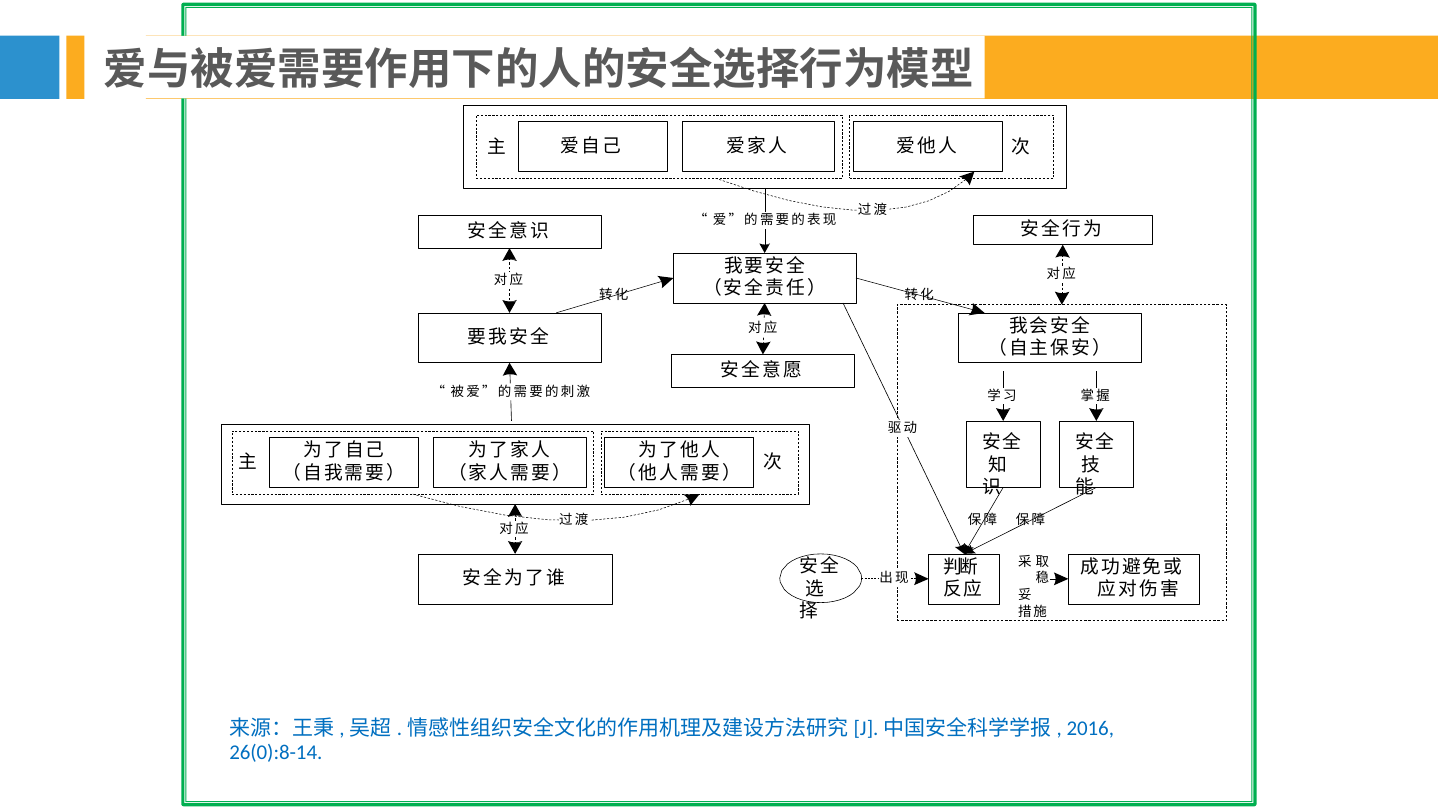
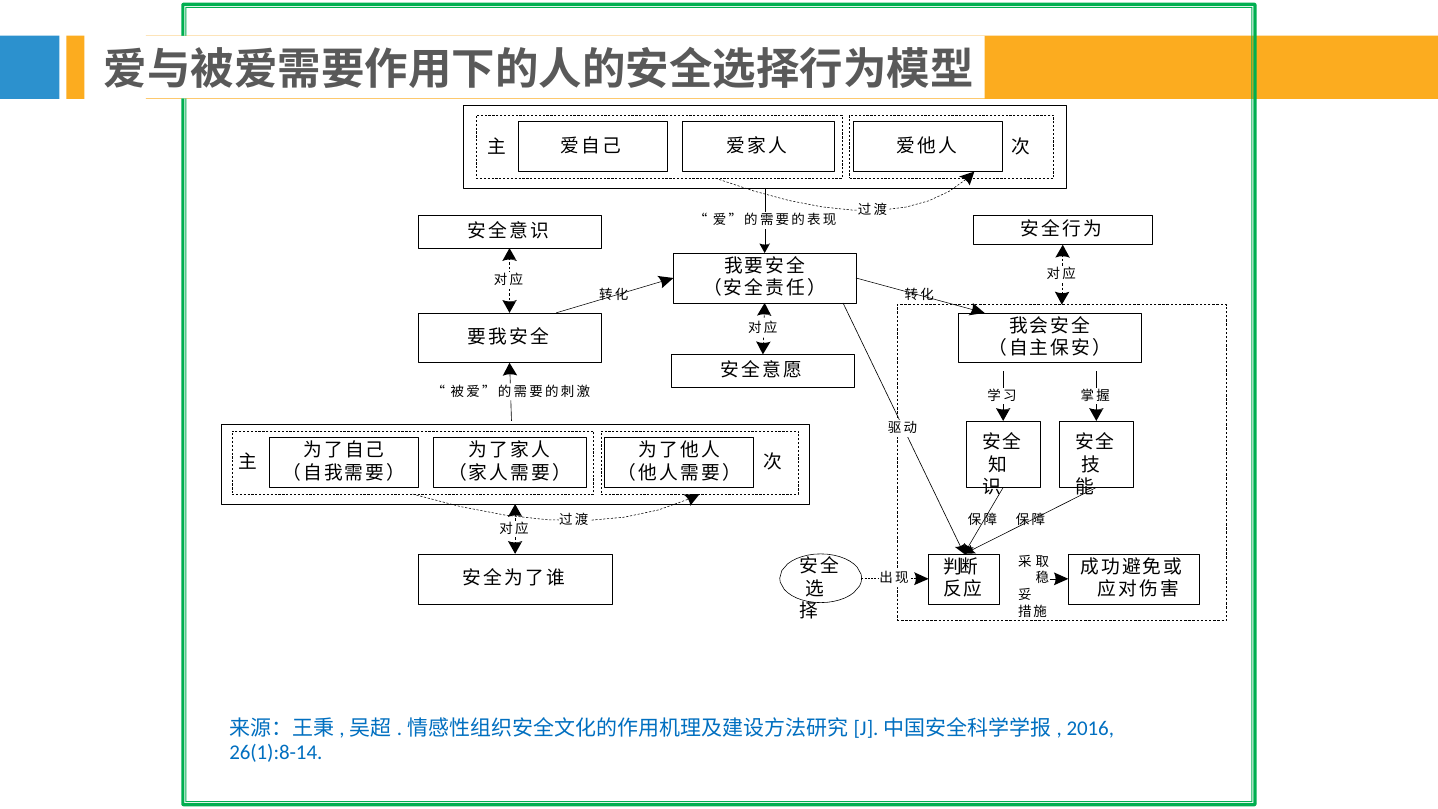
26(0):8-14: 26(0):8-14 -> 26(1):8-14
